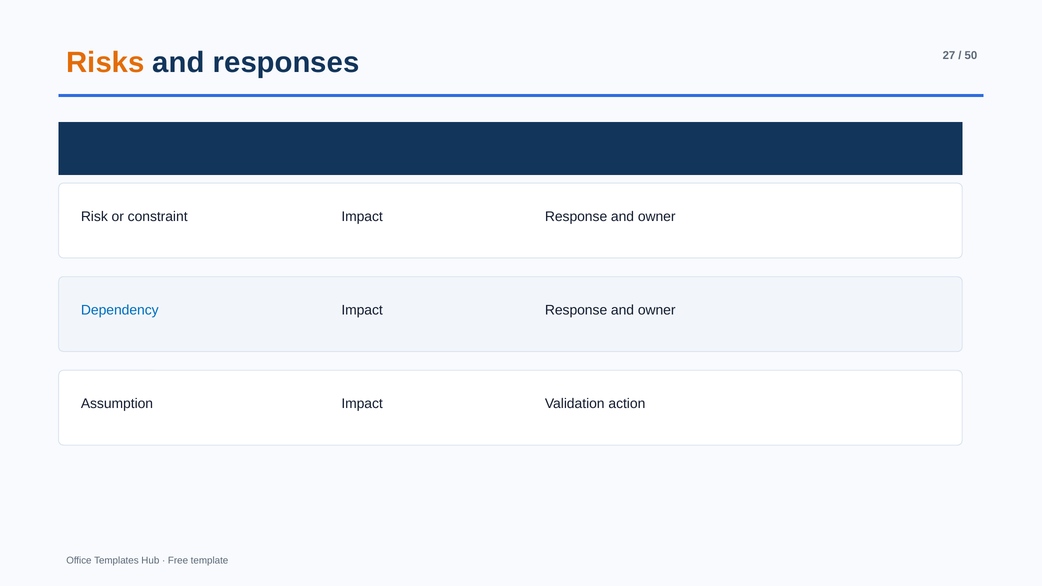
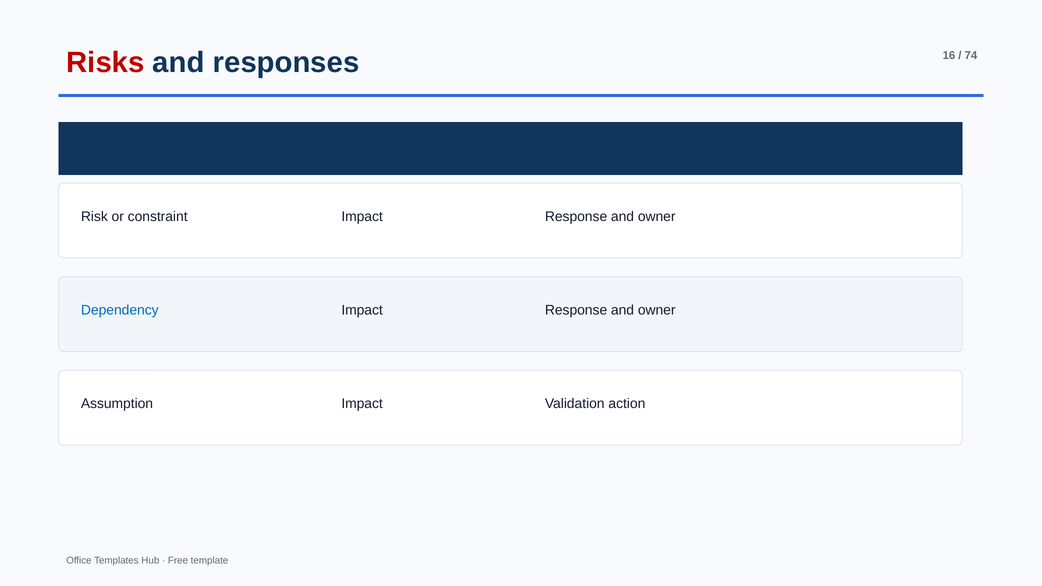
Risks colour: orange -> red
27: 27 -> 16
50: 50 -> 74
